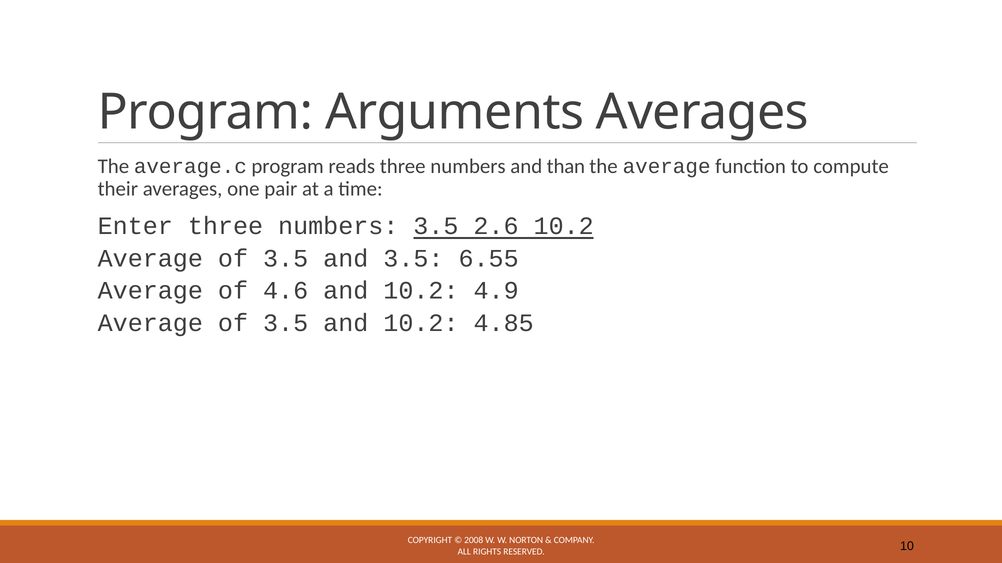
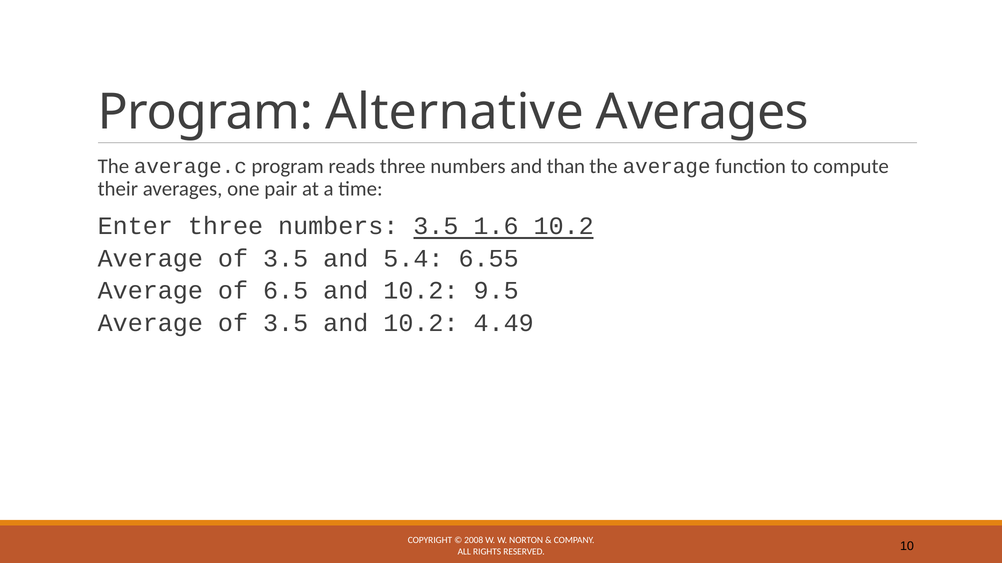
Arguments: Arguments -> Alternative
2.6: 2.6 -> 1.6
and 3.5: 3.5 -> 5.4
4.6: 4.6 -> 6.5
4.9: 4.9 -> 9.5
4.85: 4.85 -> 4.49
